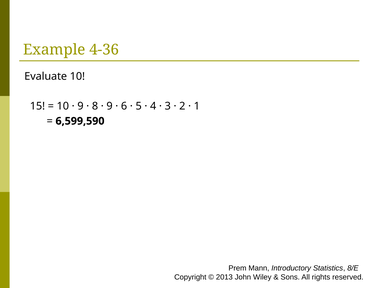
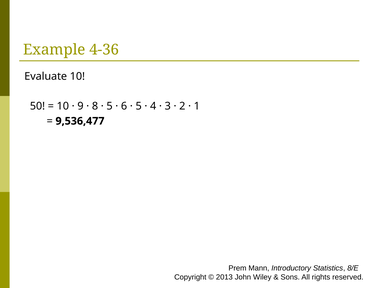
15: 15 -> 50
9 at (110, 106): 9 -> 5
6,599,590: 6,599,590 -> 9,536,477
